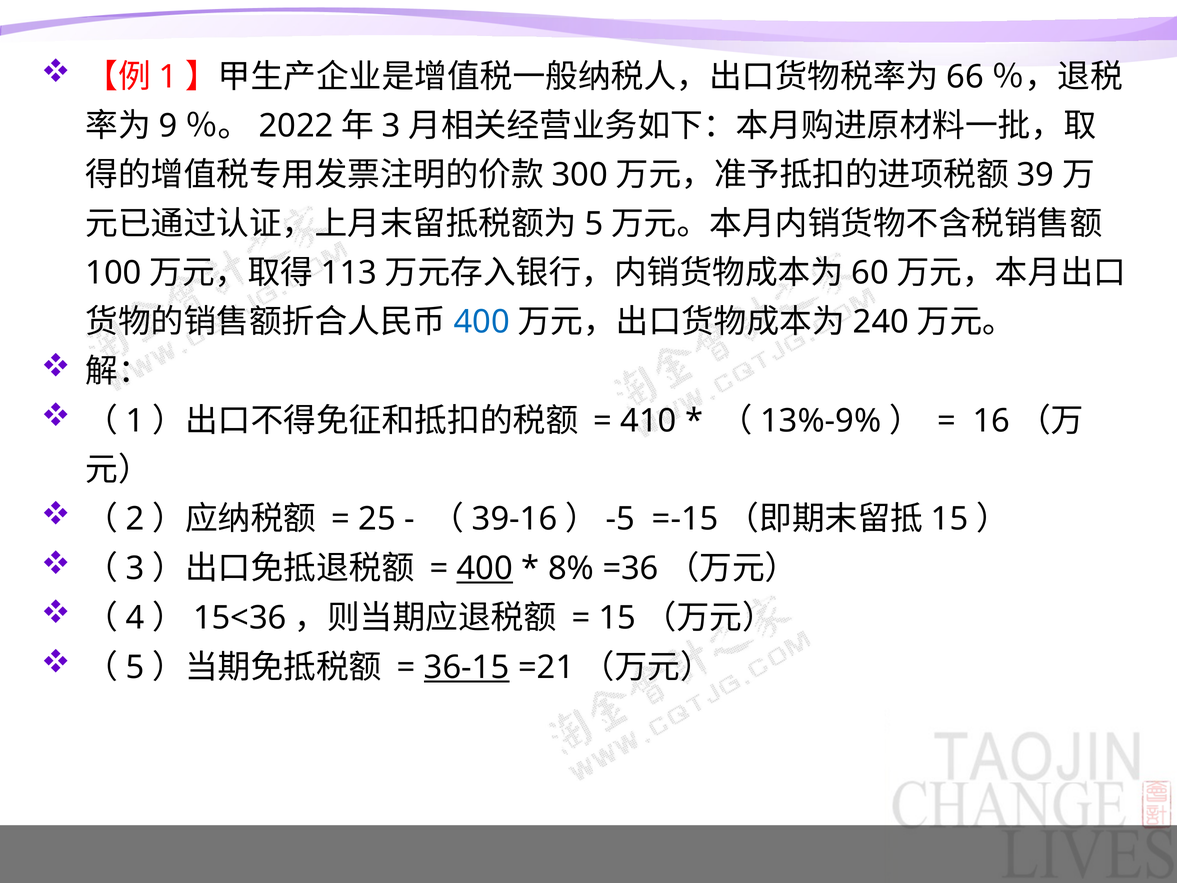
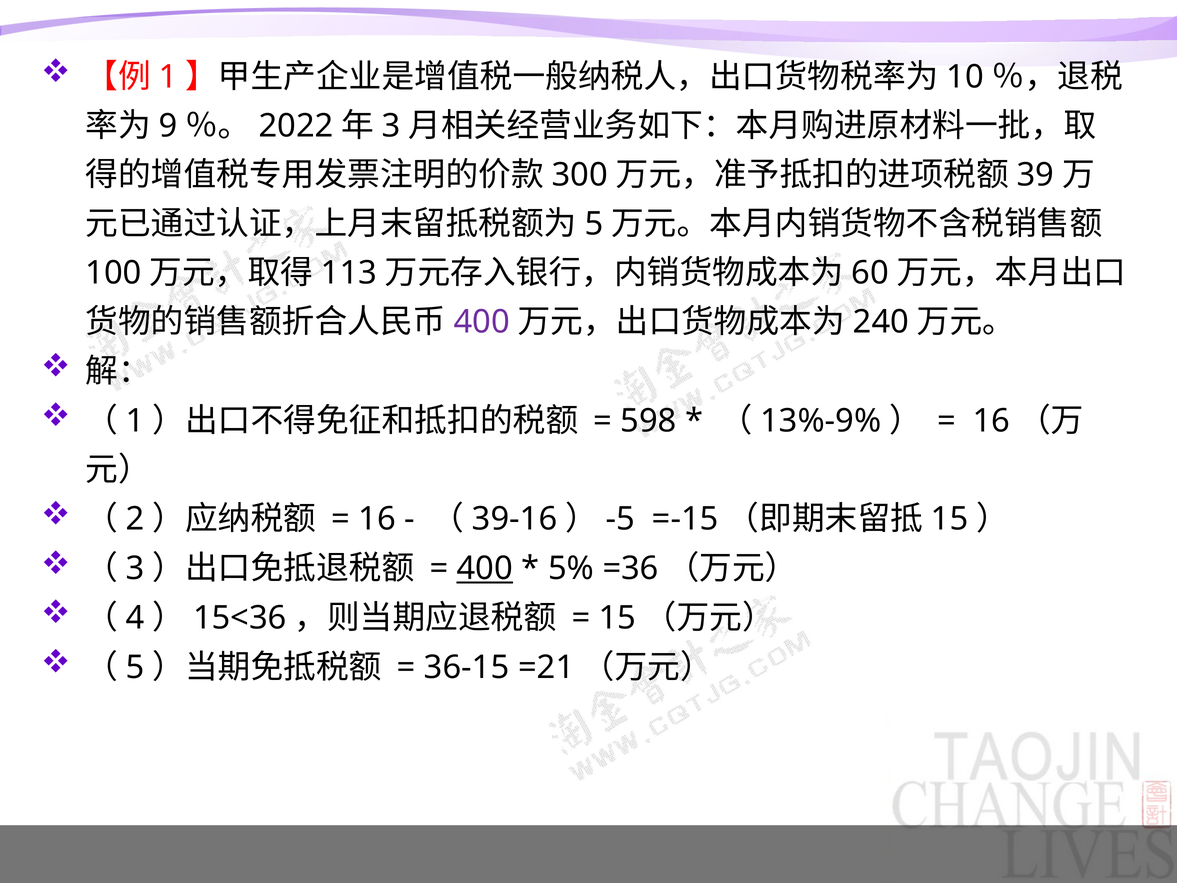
66: 66 -> 10
400 at (482, 322) colour: blue -> purple
410: 410 -> 598
25 at (377, 519): 25 -> 16
8%: 8% -> 5%
36-15 underline: present -> none
